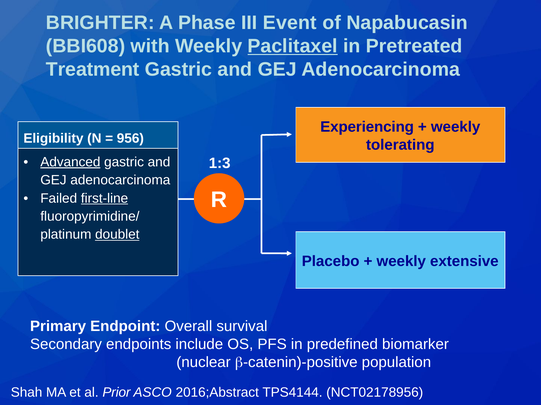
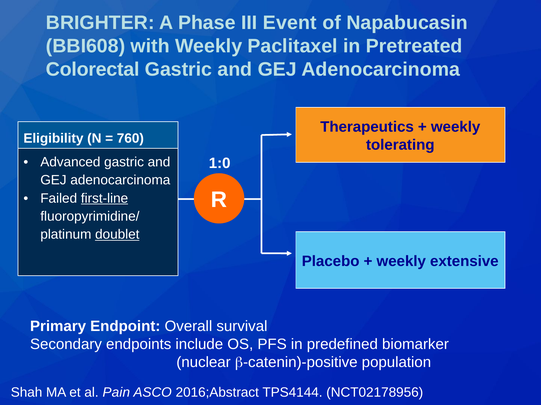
Paclitaxel underline: present -> none
Treatment: Treatment -> Colorectal
Experiencing: Experiencing -> Therapeutics
956: 956 -> 760
Advanced underline: present -> none
1:3: 1:3 -> 1:0
Prior: Prior -> Pain
